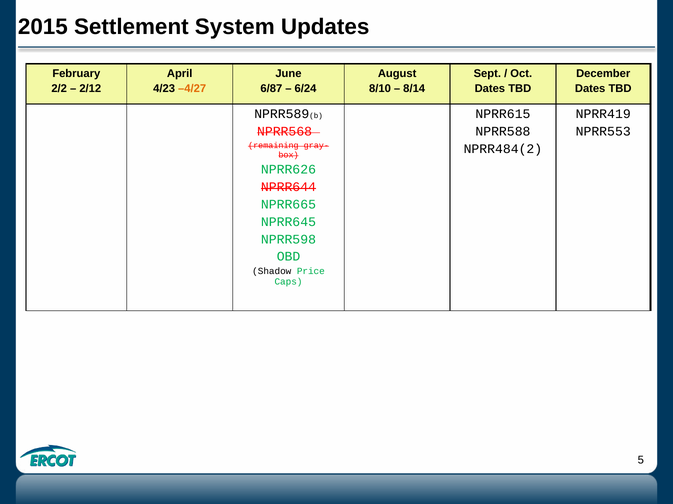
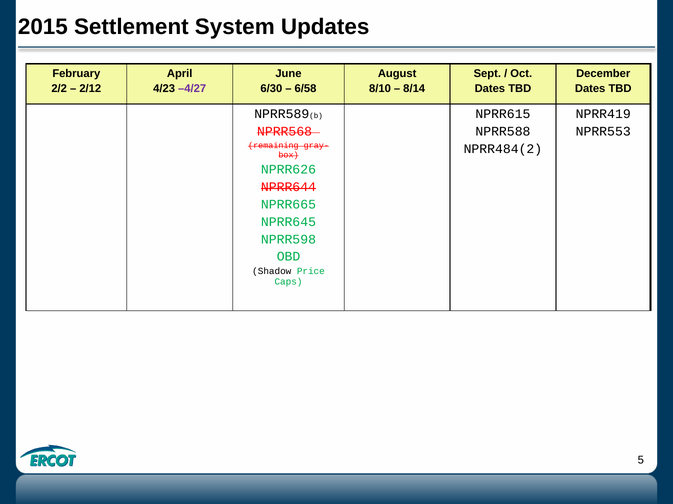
–4/27 colour: orange -> purple
6/87: 6/87 -> 6/30
6/24: 6/24 -> 6/58
